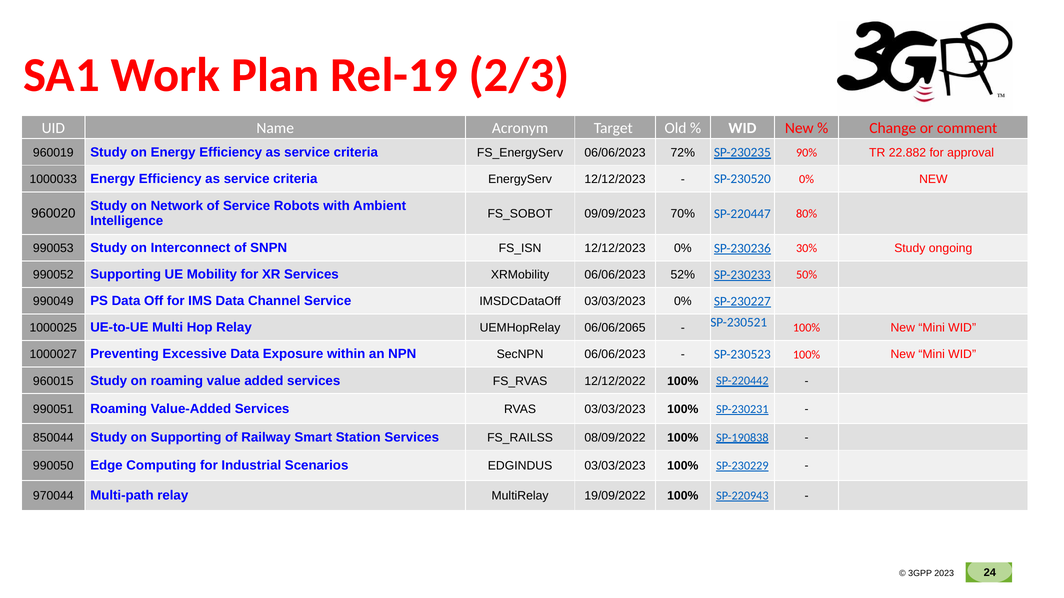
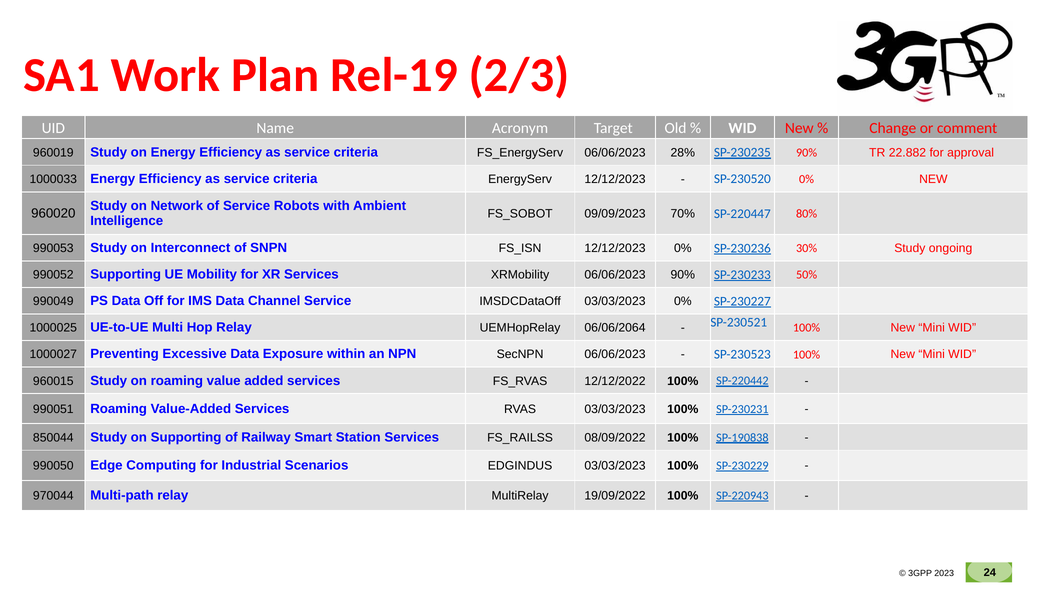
72%: 72% -> 28%
06/06/2023 52%: 52% -> 90%
06/06/2065: 06/06/2065 -> 06/06/2064
